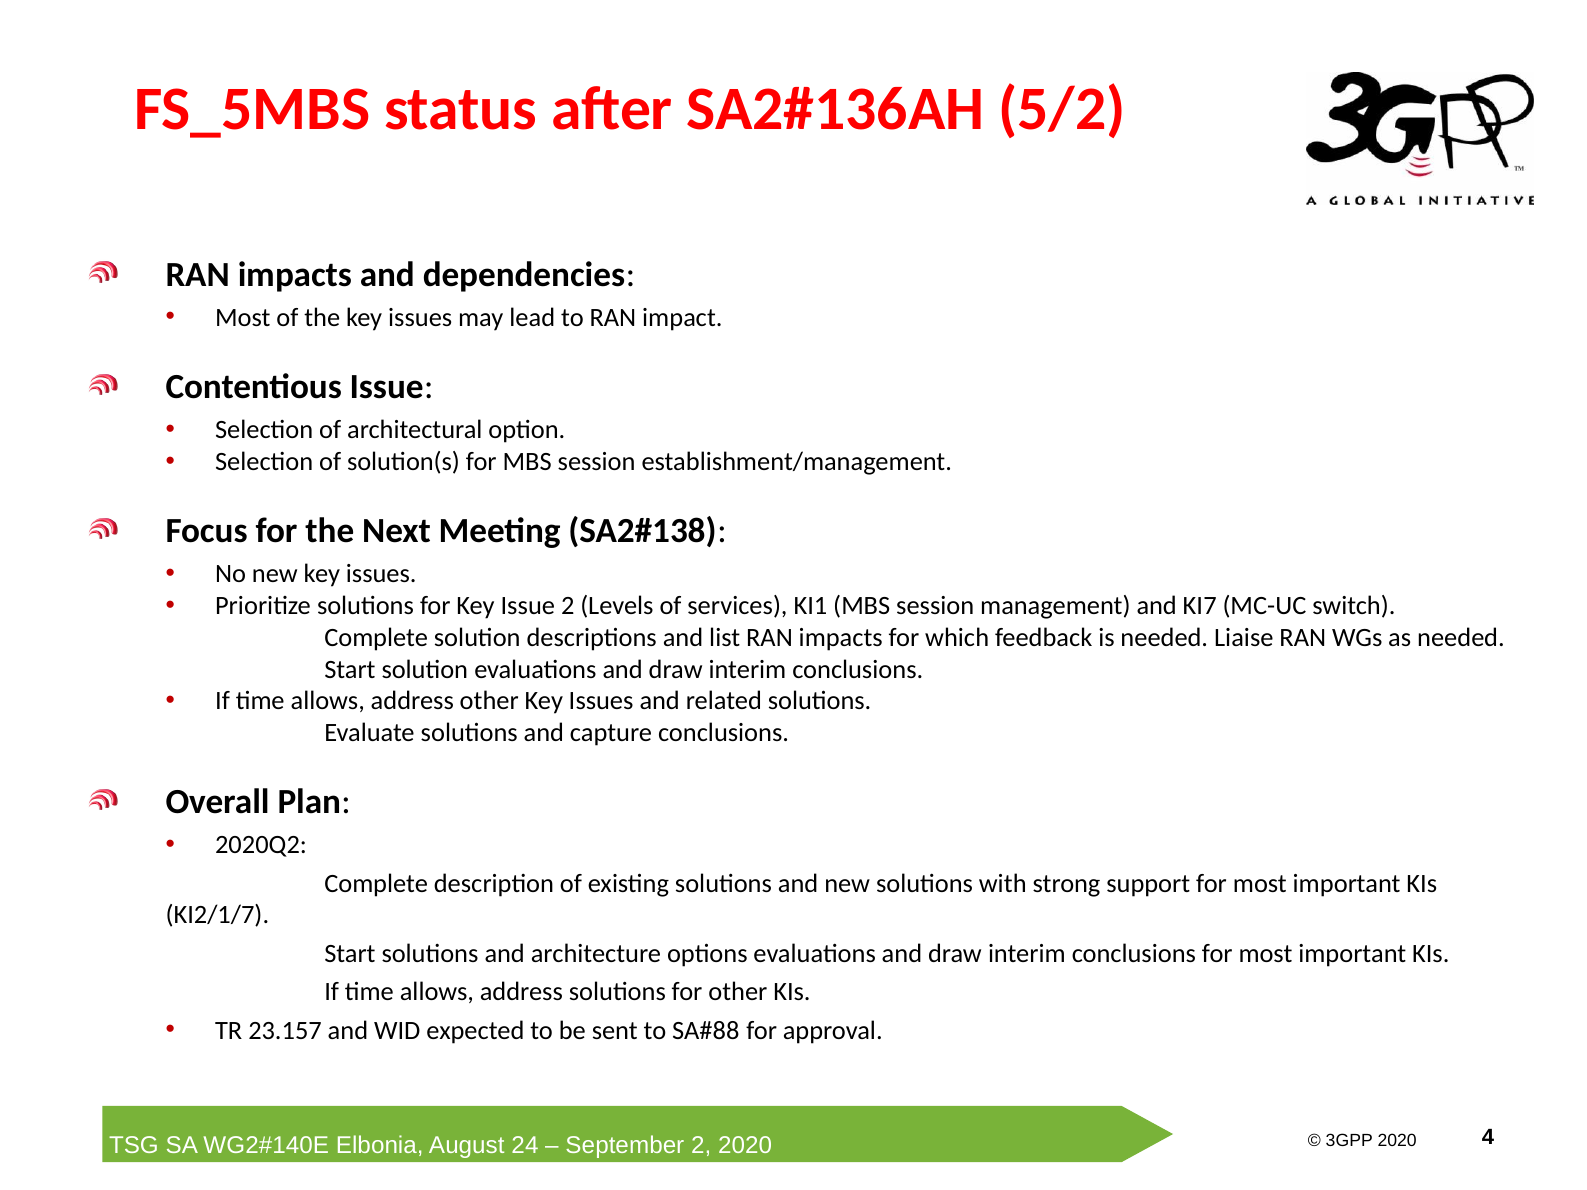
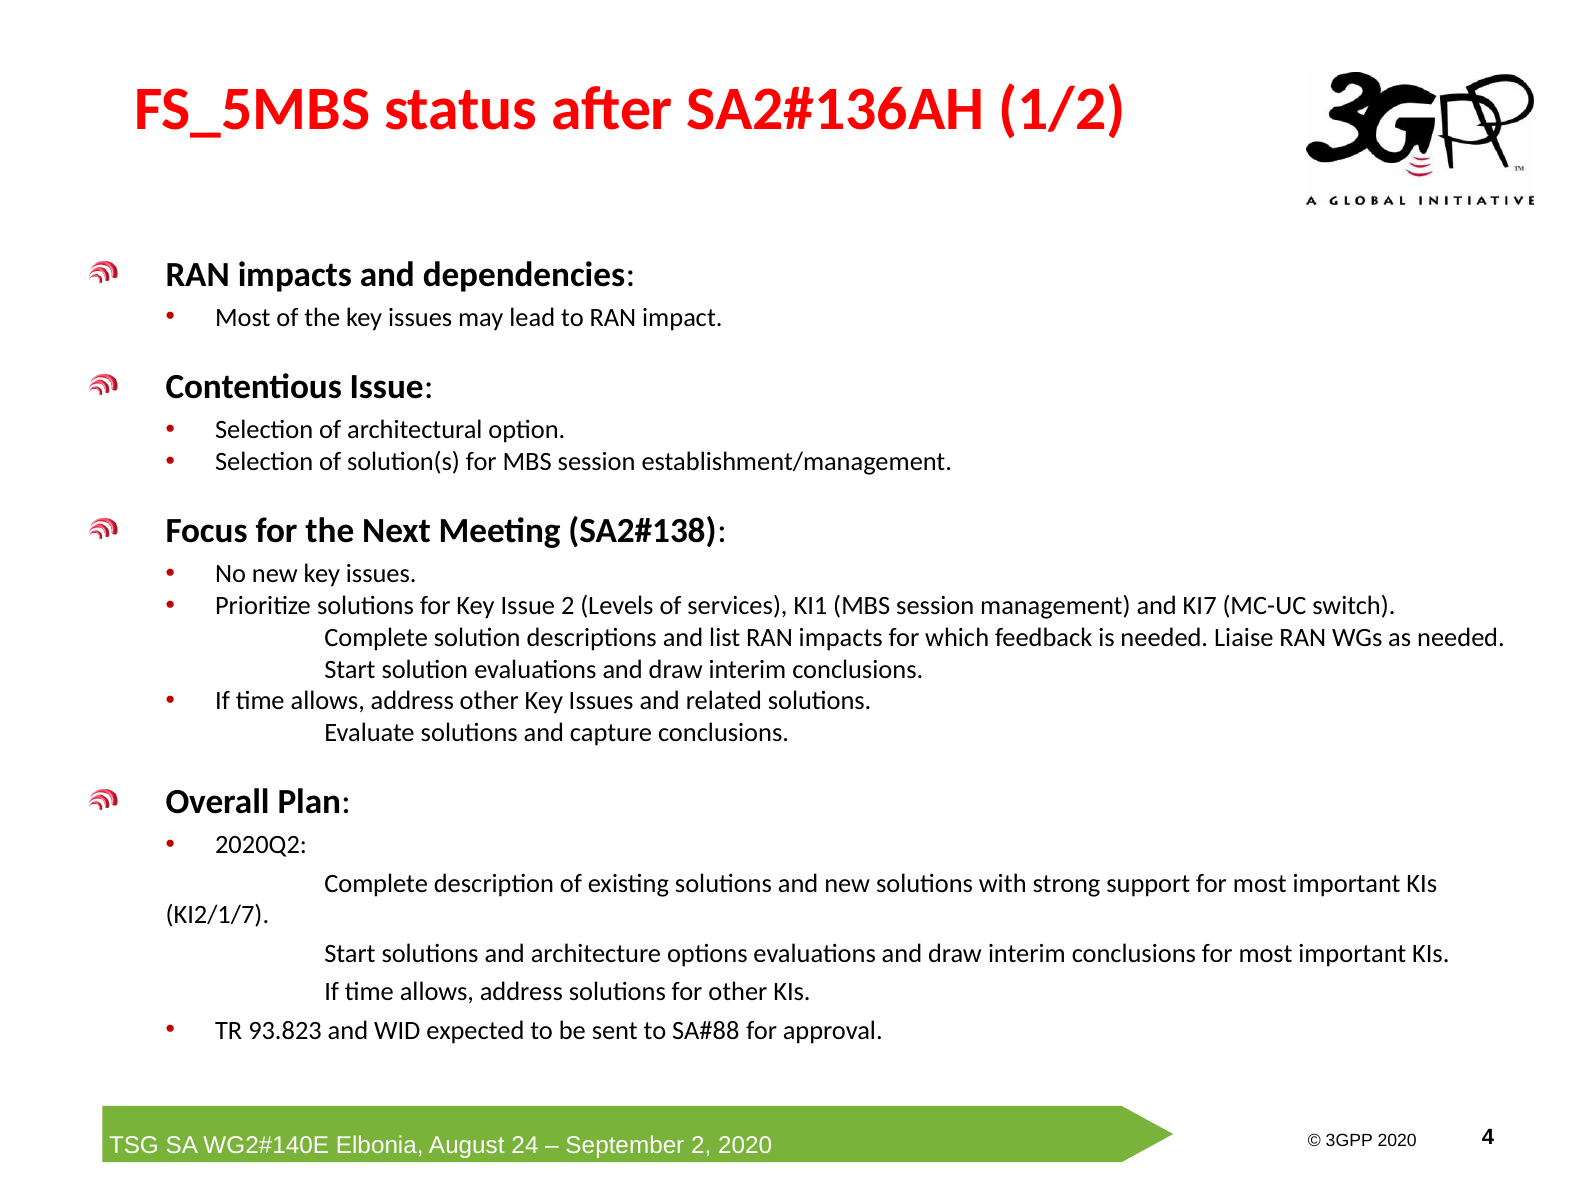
5/2: 5/2 -> 1/2
23.157: 23.157 -> 93.823
